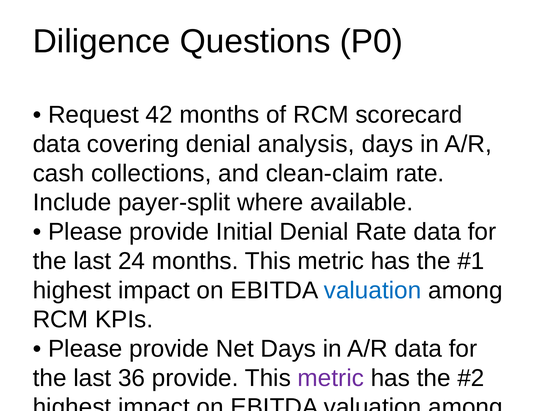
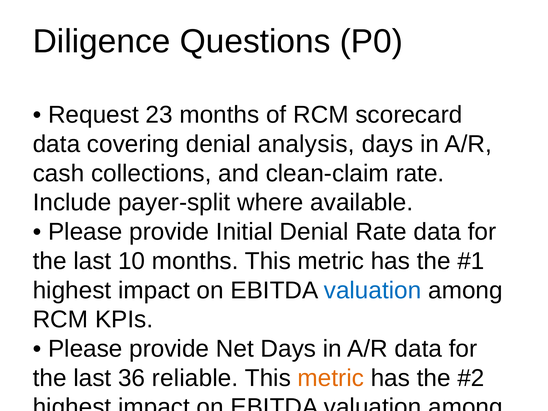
42: 42 -> 23
24: 24 -> 10
36 provide: provide -> reliable
metric at (331, 378) colour: purple -> orange
